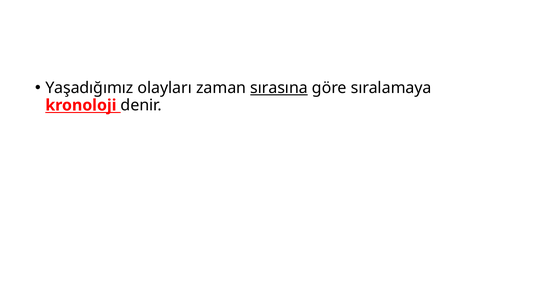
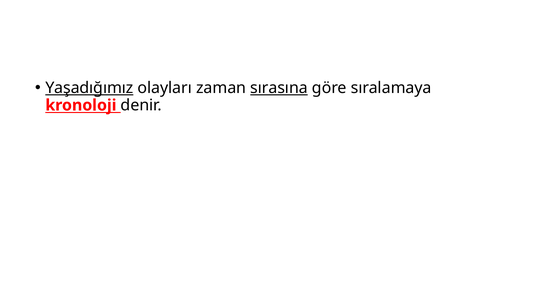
Yaşadığımız underline: none -> present
